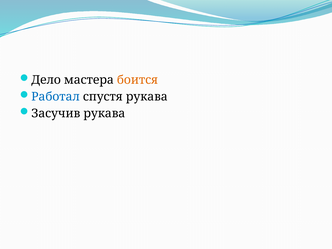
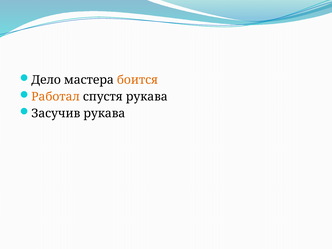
Работал colour: blue -> orange
